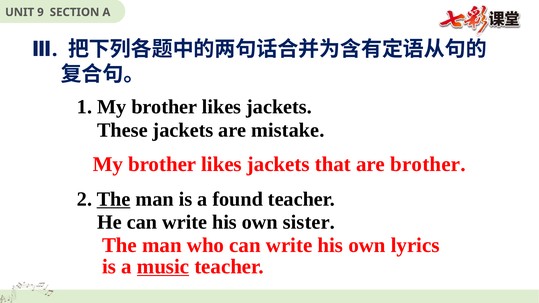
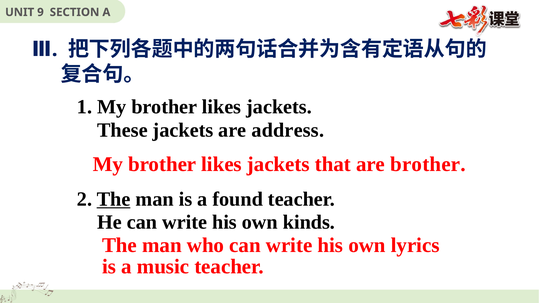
mistake: mistake -> address
sister: sister -> kinds
music underline: present -> none
